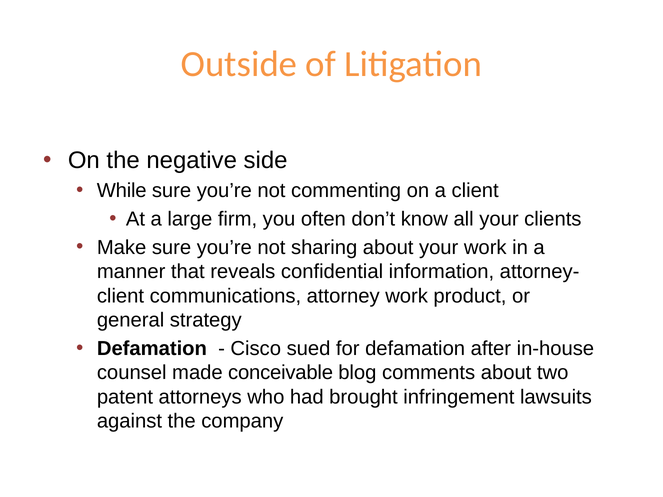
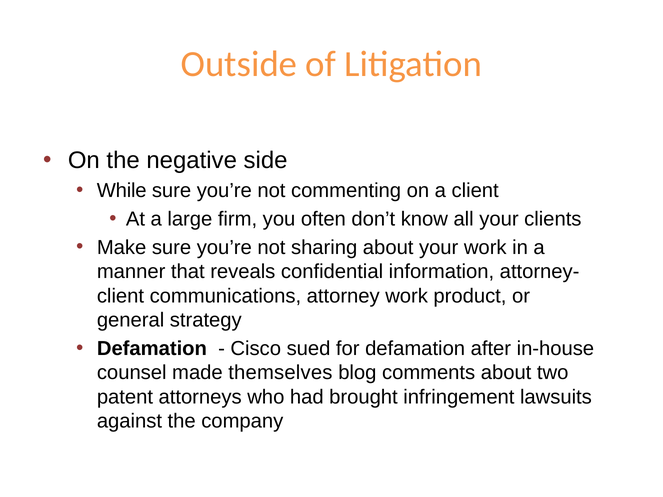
conceivable: conceivable -> themselves
